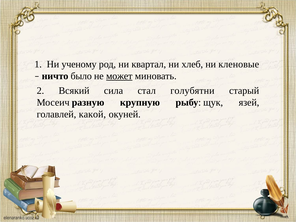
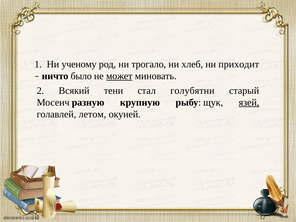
квартал: квартал -> трогало
кленовые: кленовые -> приходит
сила: сила -> тени
язей underline: none -> present
какой: какой -> летом
